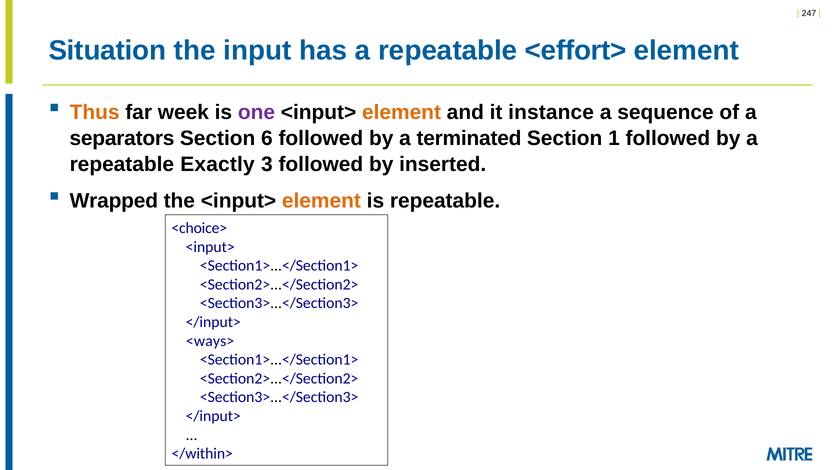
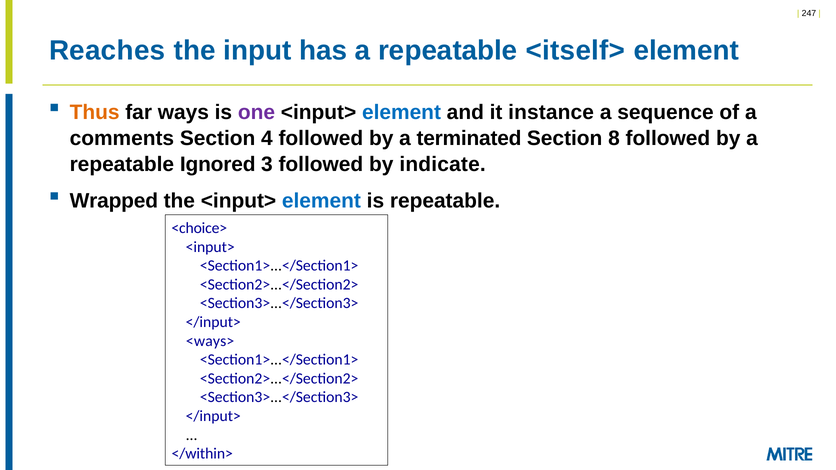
Situation: Situation -> Reaches
<effort>: <effort> -> <itself>
week: week -> ways
element at (401, 112) colour: orange -> blue
separators: separators -> comments
6: 6 -> 4
1: 1 -> 8
Exactly: Exactly -> Ignored
inserted: inserted -> indicate
element at (321, 201) colour: orange -> blue
